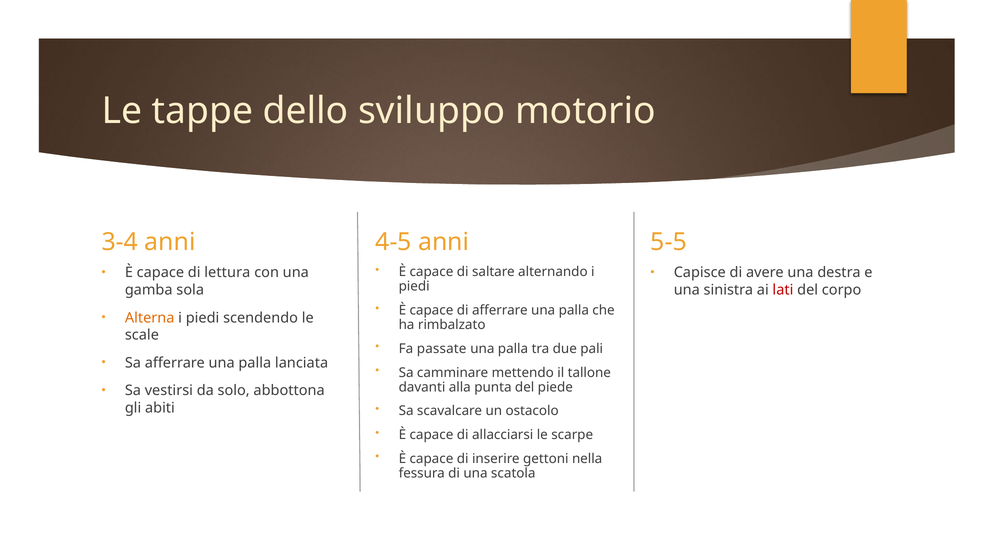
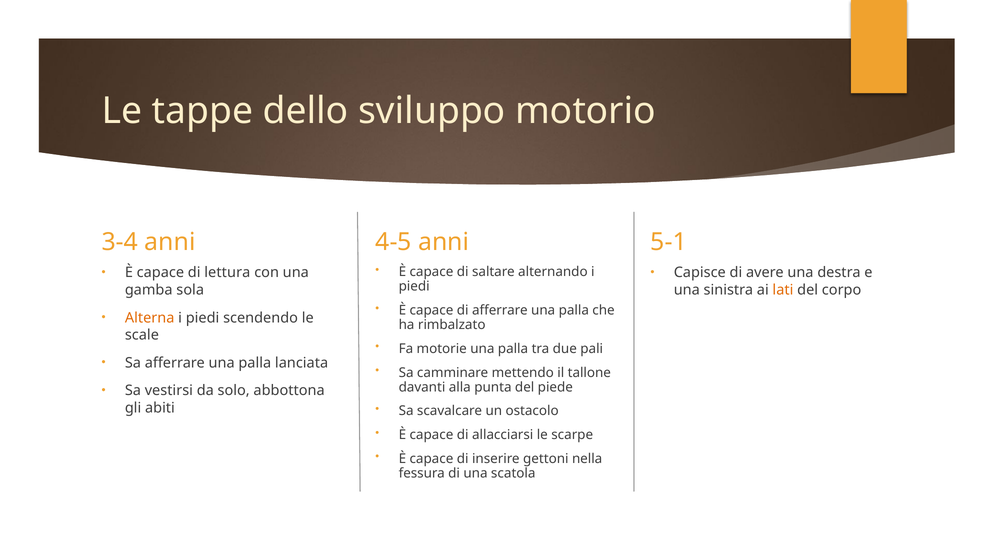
5-5: 5-5 -> 5-1
lati colour: red -> orange
passate: passate -> motorie
